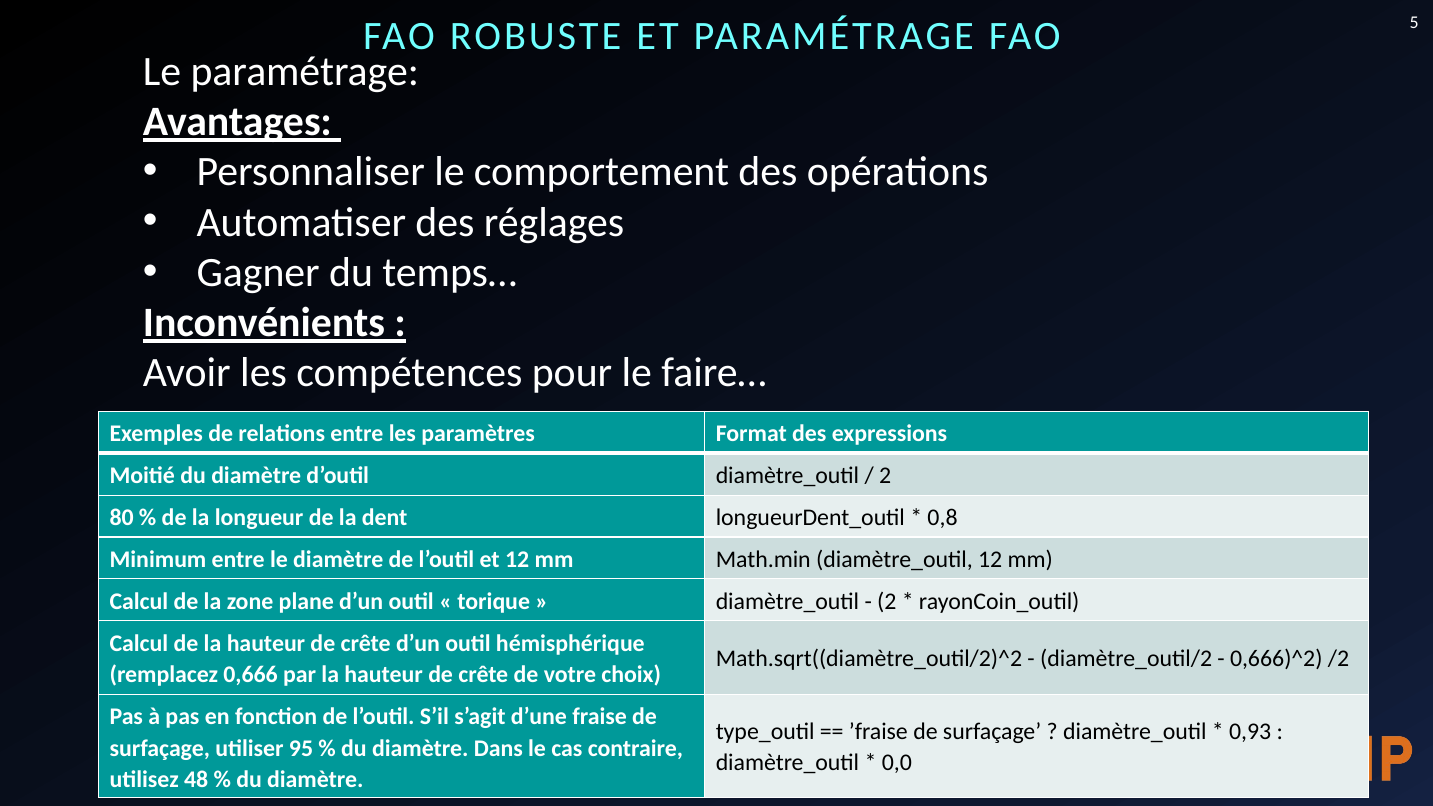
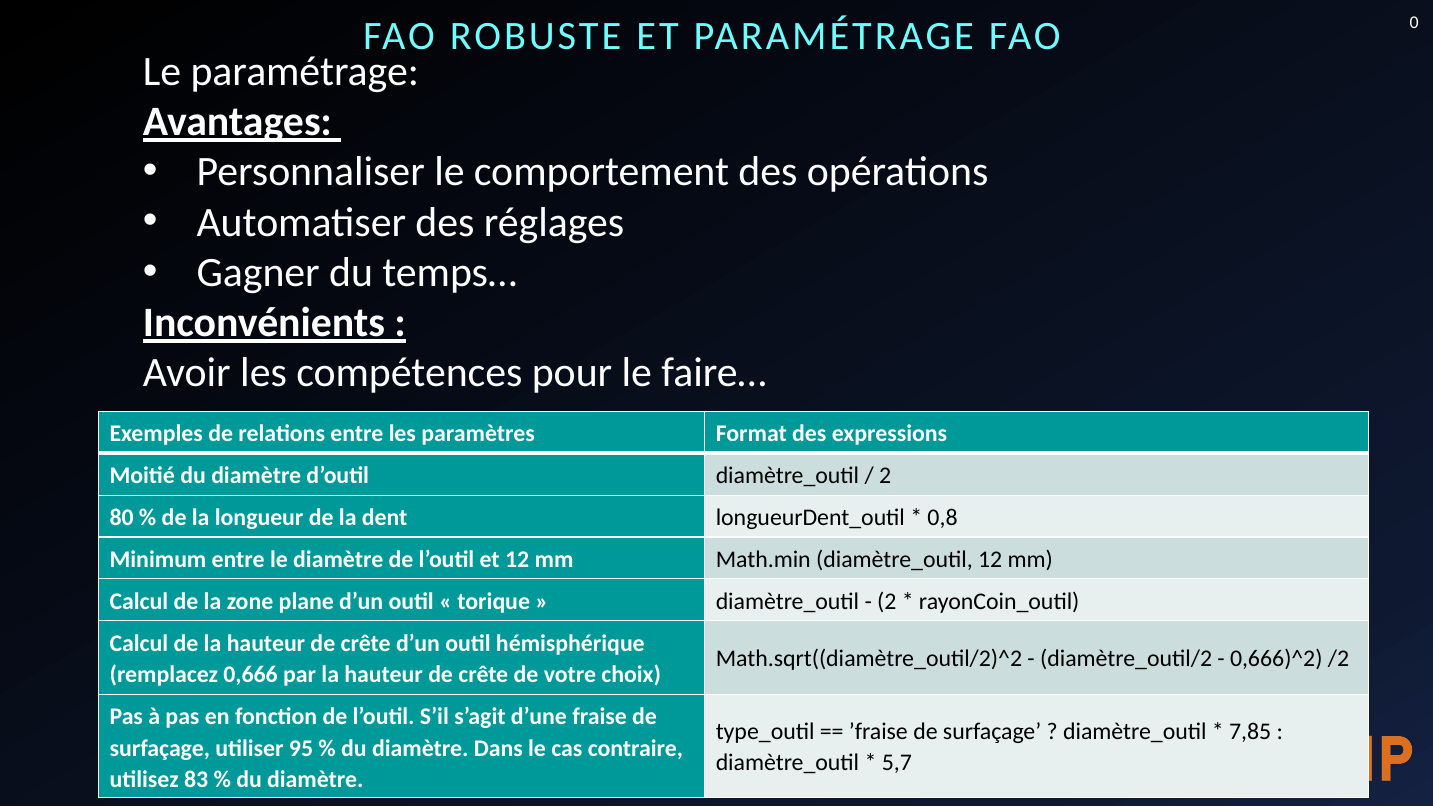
5: 5 -> 0
0,93: 0,93 -> 7,85
0,0: 0,0 -> 5,7
48: 48 -> 83
